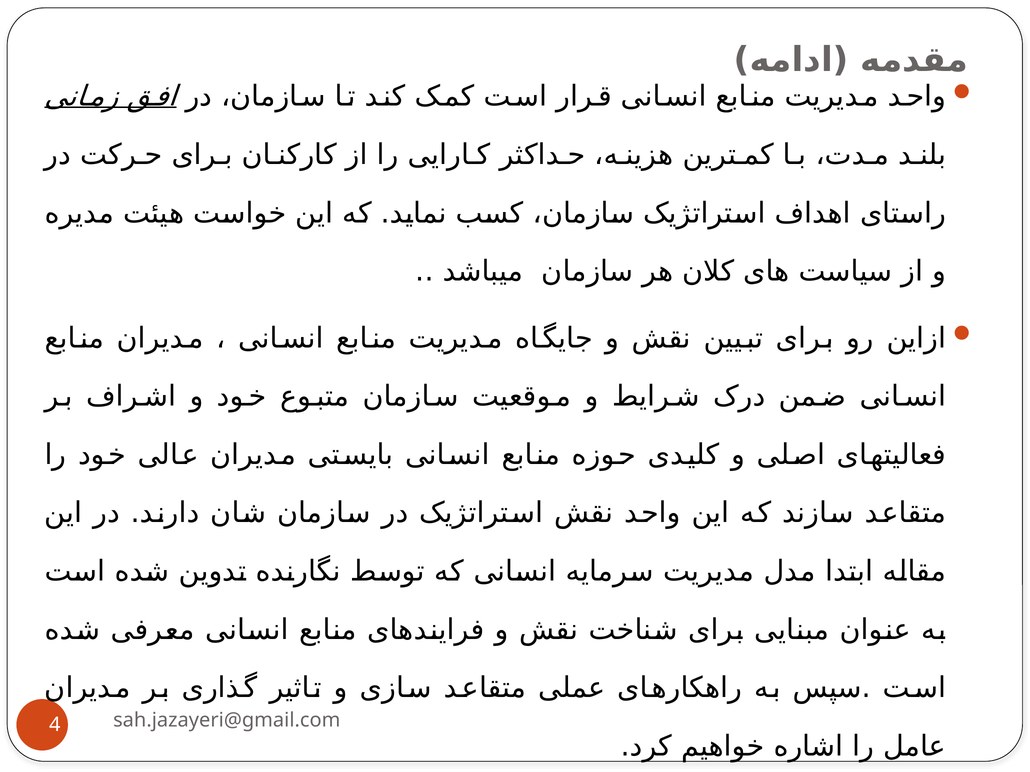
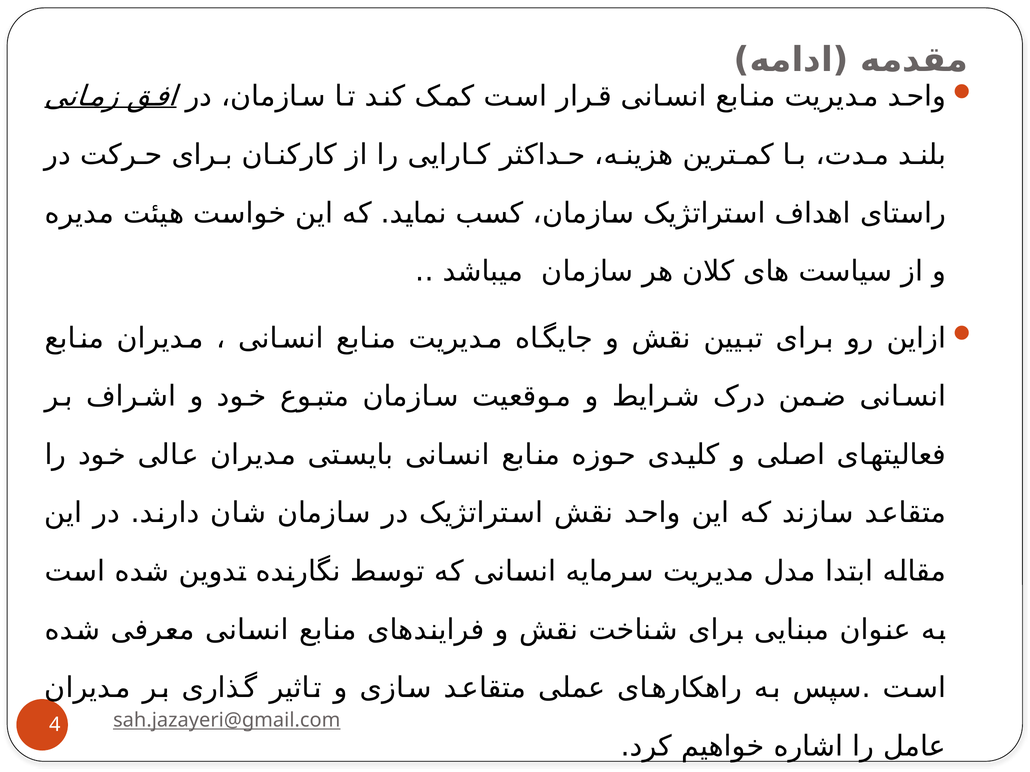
sah.jazayeri@gmail.com underline: none -> present
